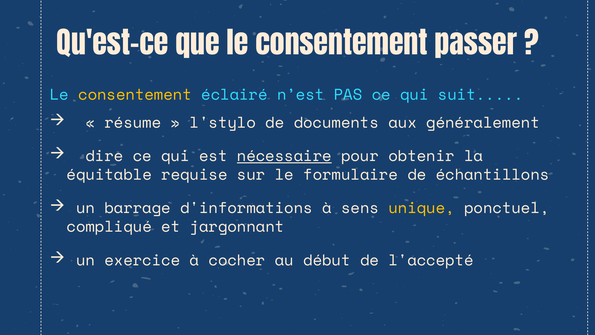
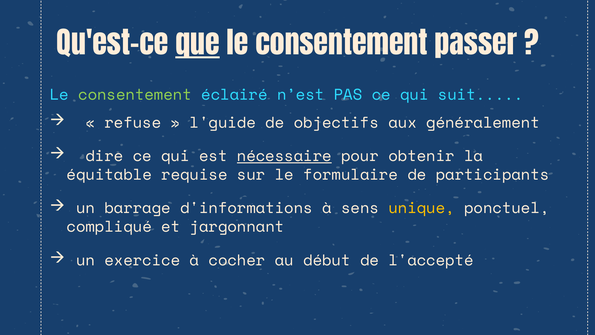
que underline: none -> present
consentement at (135, 95) colour: yellow -> light green
résume: résume -> refuse
l'stylo: l'stylo -> l'guide
documents: documents -> objectifs
échantillons: échantillons -> participants
